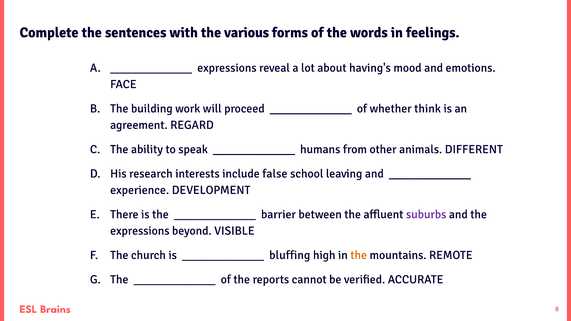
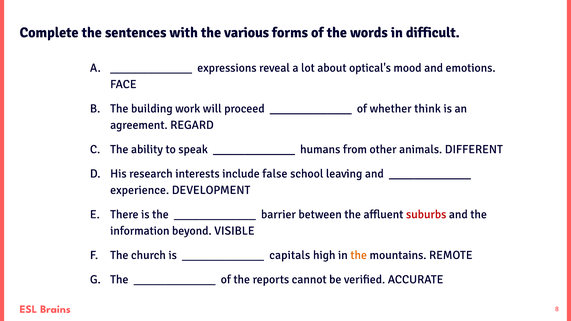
feelings: feelings -> difficult
having's: having's -> optical's
suburbs colour: purple -> red
expressions at (140, 231): expressions -> information
bluffing: bluffing -> capitals
